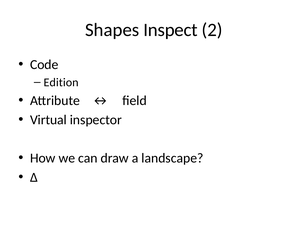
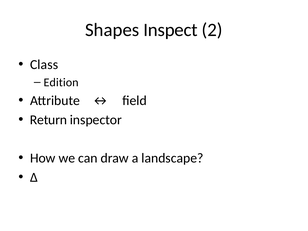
Code: Code -> Class
Virtual: Virtual -> Return
